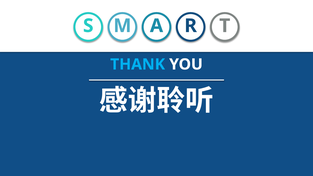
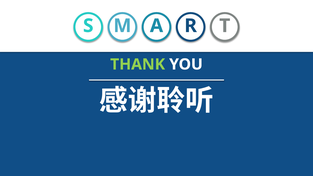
THANK colour: light blue -> light green
